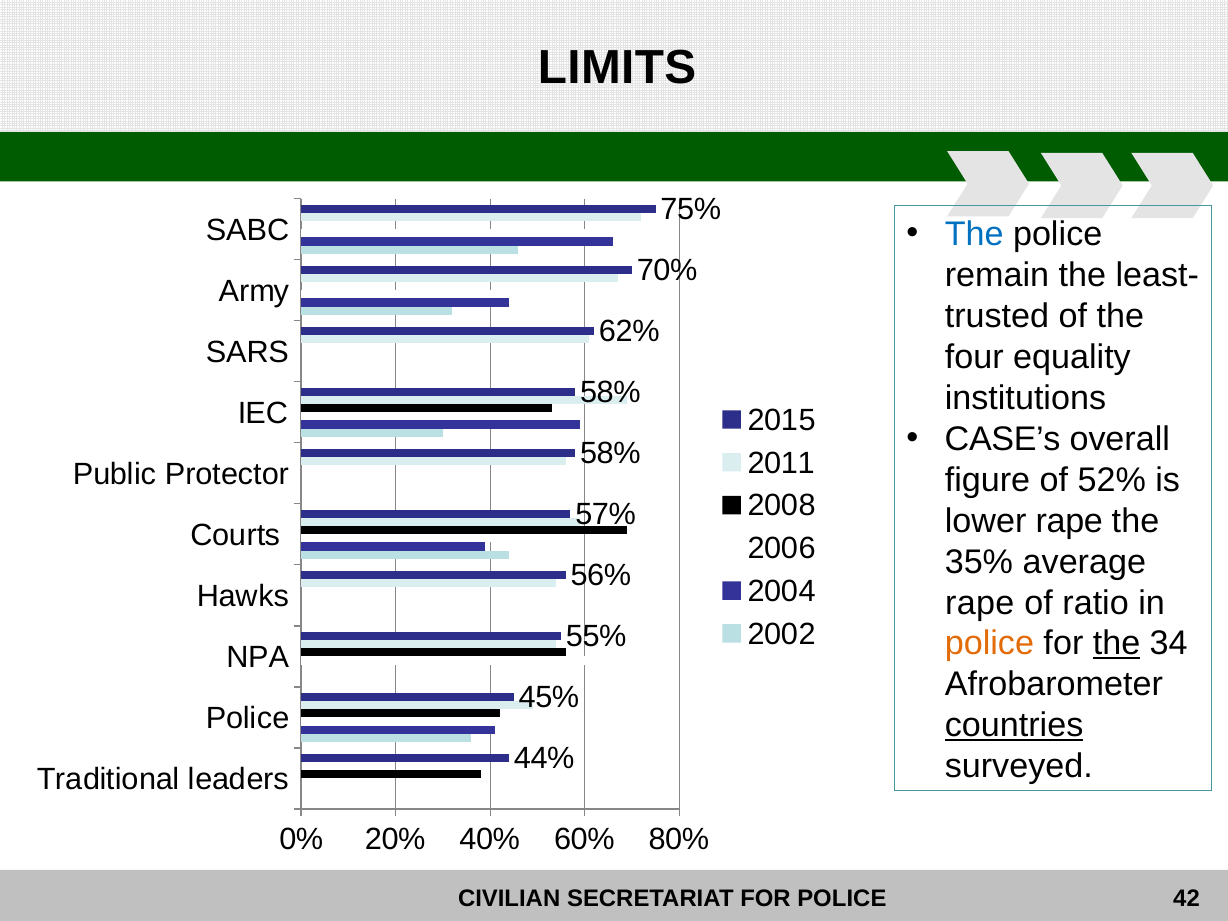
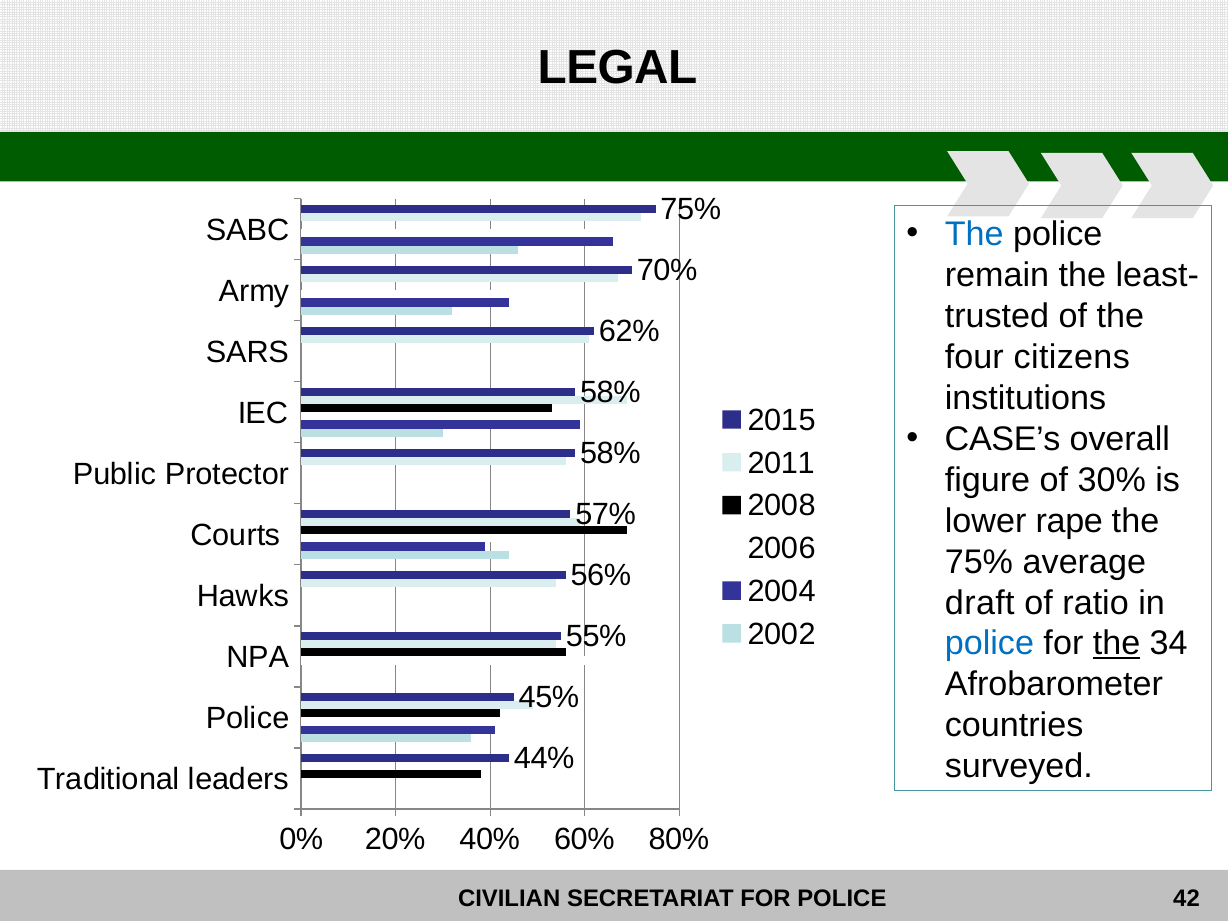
LIMITS: LIMITS -> LEGAL
equality: equality -> citizens
52%: 52% -> 30%
35% at (979, 562): 35% -> 75%
rape at (980, 603): rape -> draft
police at (989, 644) colour: orange -> blue
countries underline: present -> none
